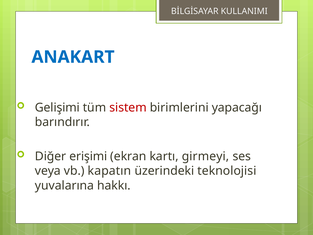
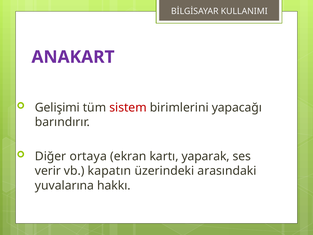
ANAKART colour: blue -> purple
erişimi: erişimi -> ortaya
girmeyi: girmeyi -> yaparak
veya: veya -> verir
teknolojisi: teknolojisi -> arasındaki
